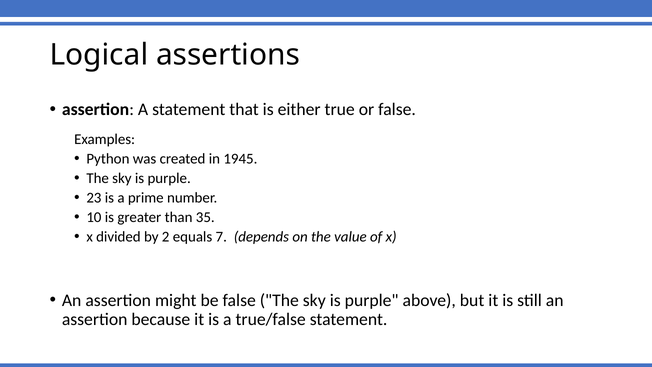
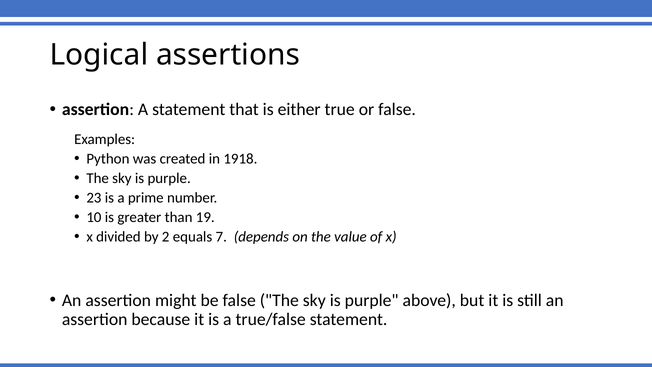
1945: 1945 -> 1918
35: 35 -> 19
